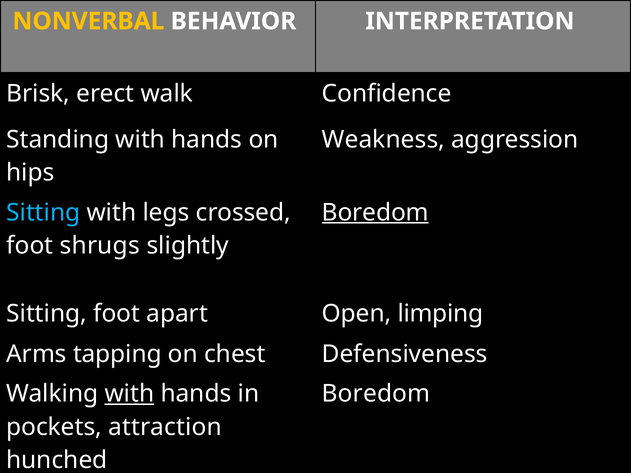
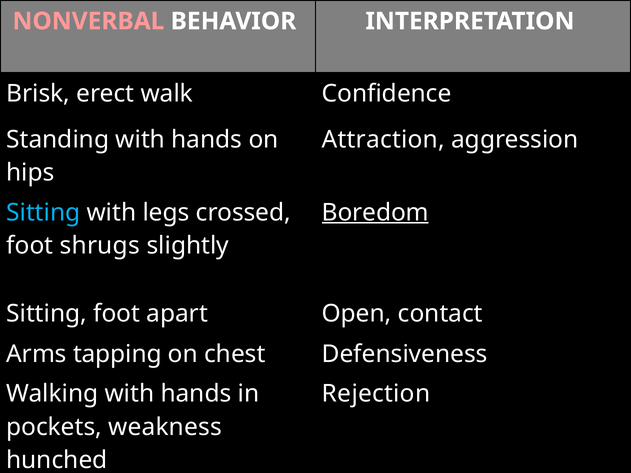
NONVERBAL colour: yellow -> pink
Weakness: Weakness -> Attraction
limping: limping -> contact
with at (129, 394) underline: present -> none
Boredom at (376, 394): Boredom -> Rejection
attraction: attraction -> weakness
